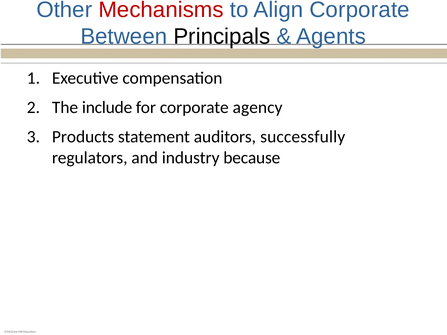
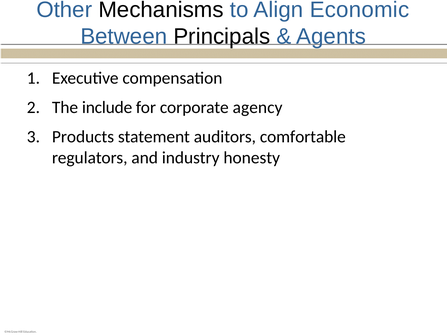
Mechanisms colour: red -> black
Align Corporate: Corporate -> Economic
successfully: successfully -> comfortable
because: because -> honesty
